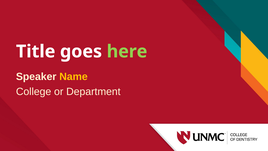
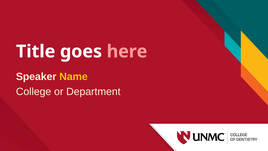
here colour: light green -> pink
